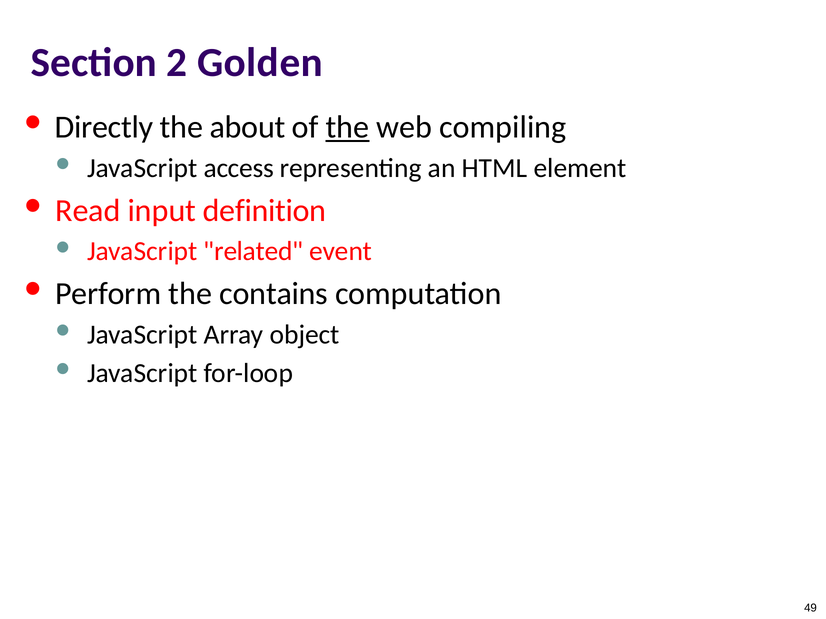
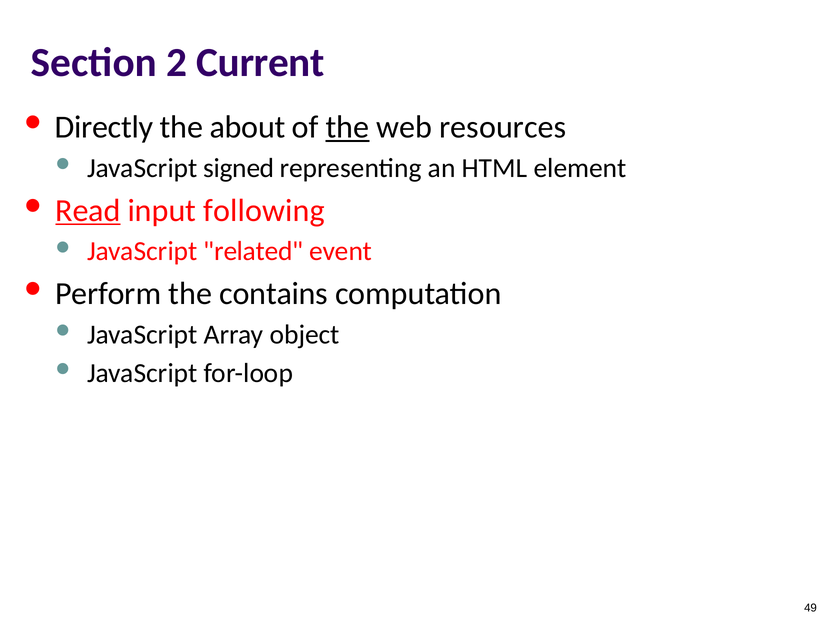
Golden: Golden -> Current
compiling: compiling -> resources
access: access -> signed
Read underline: none -> present
definition: definition -> following
